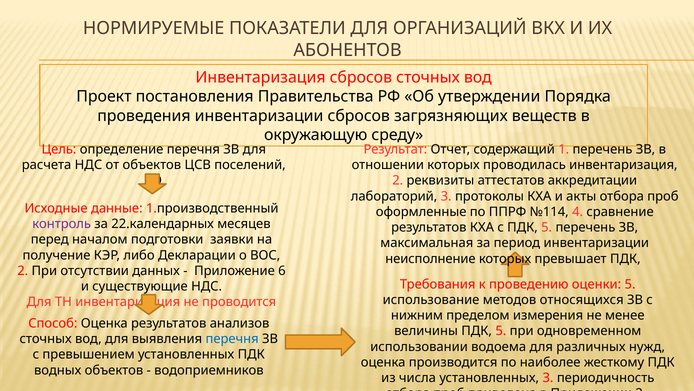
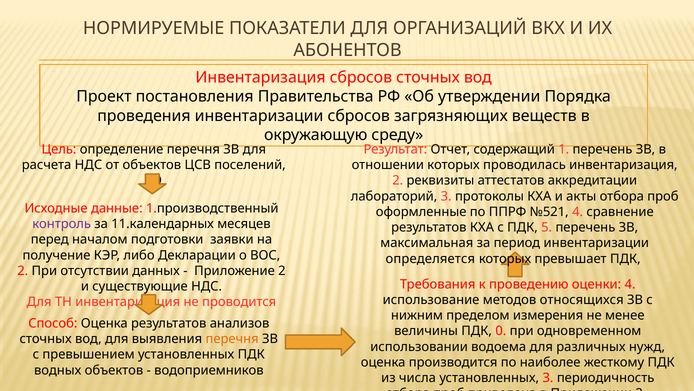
№114: №114 -> №521
22.календарных: 22.календарных -> 11.календарных
неисполнение: неисполнение -> определяется
Приложение 6: 6 -> 2
оценки 5: 5 -> 4
величины ПДК 5: 5 -> 0
перечня at (232, 338) colour: blue -> orange
